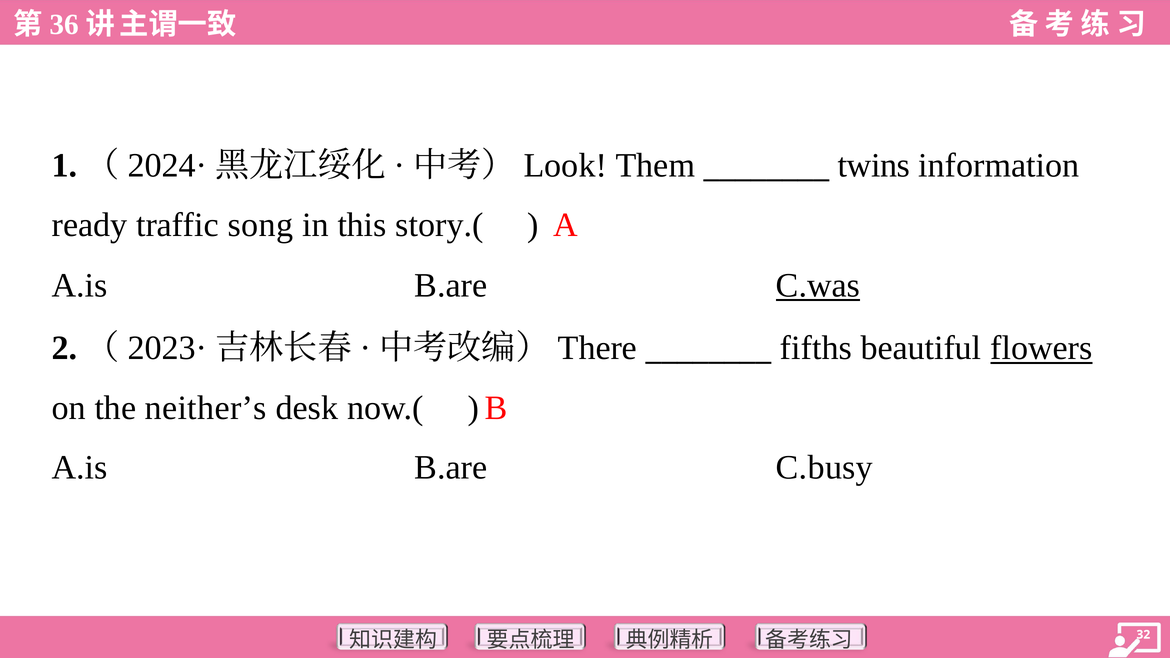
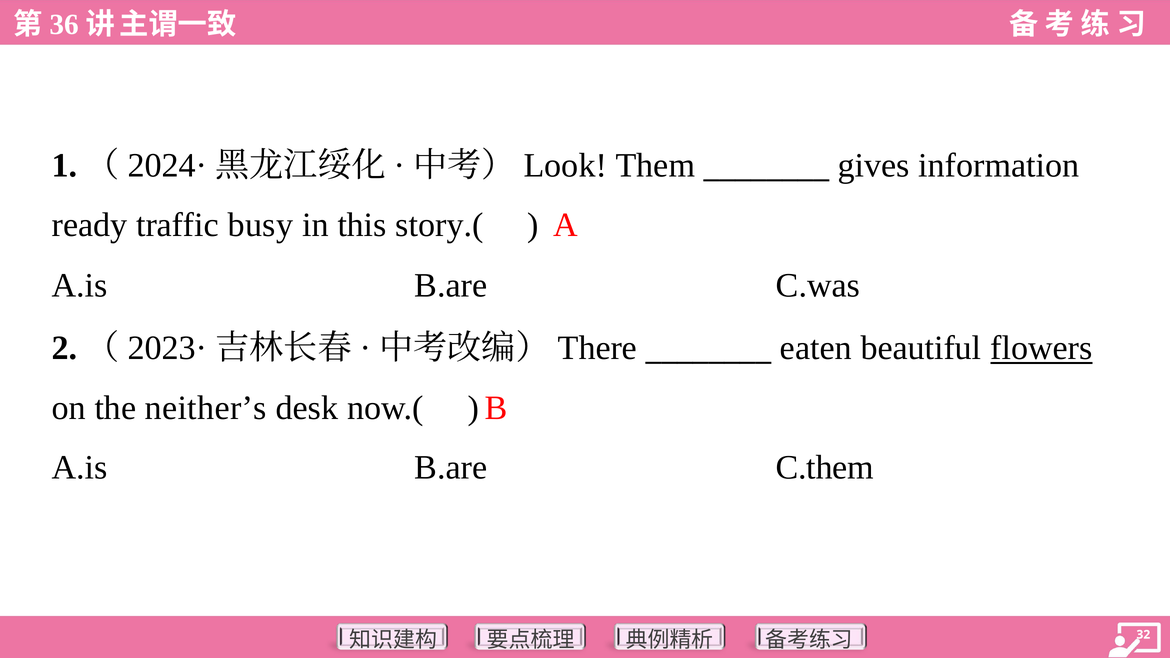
twins: twins -> gives
song: song -> busy
C.was underline: present -> none
fifths: fifths -> eaten
C.busy: C.busy -> C.them
